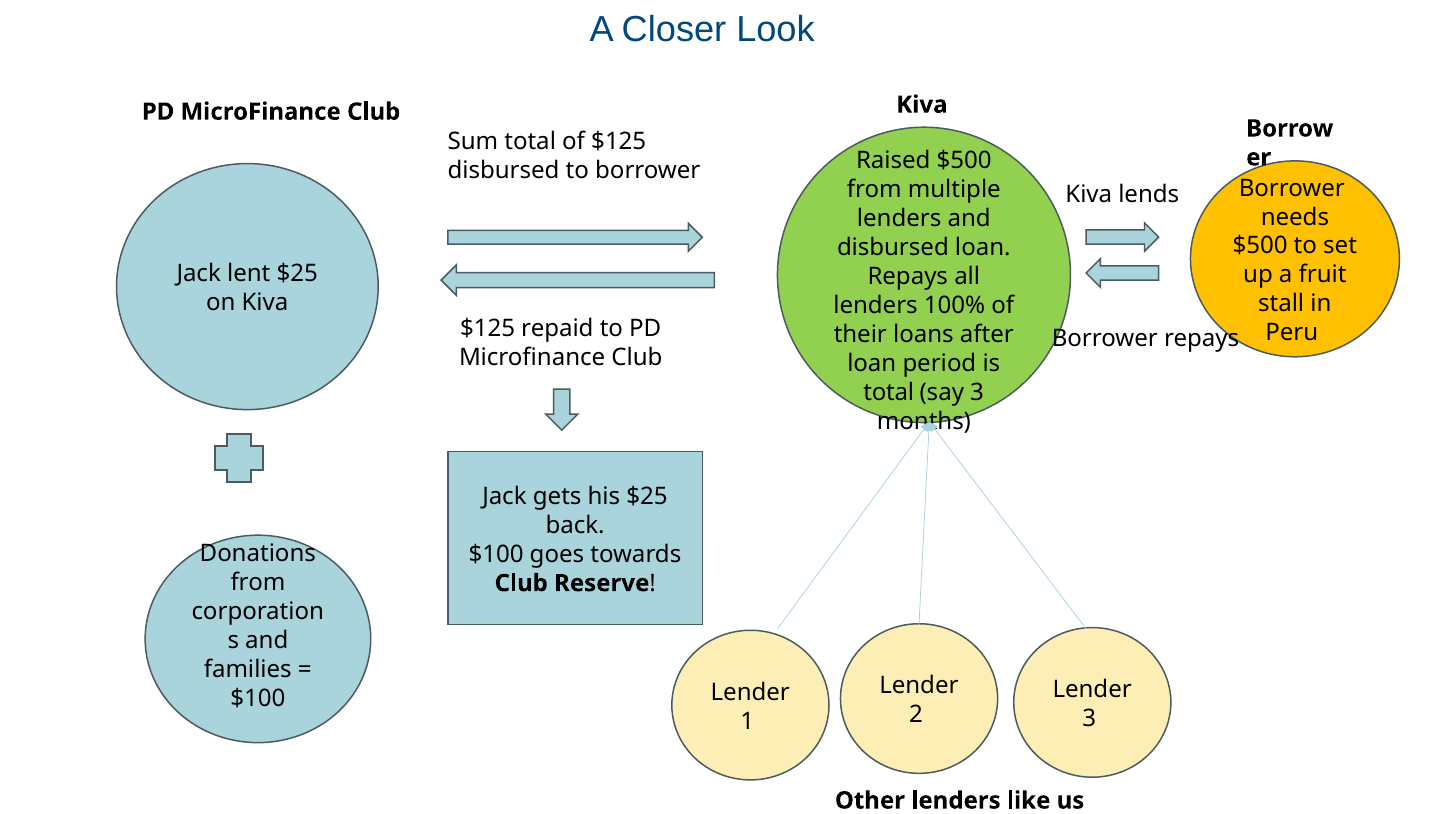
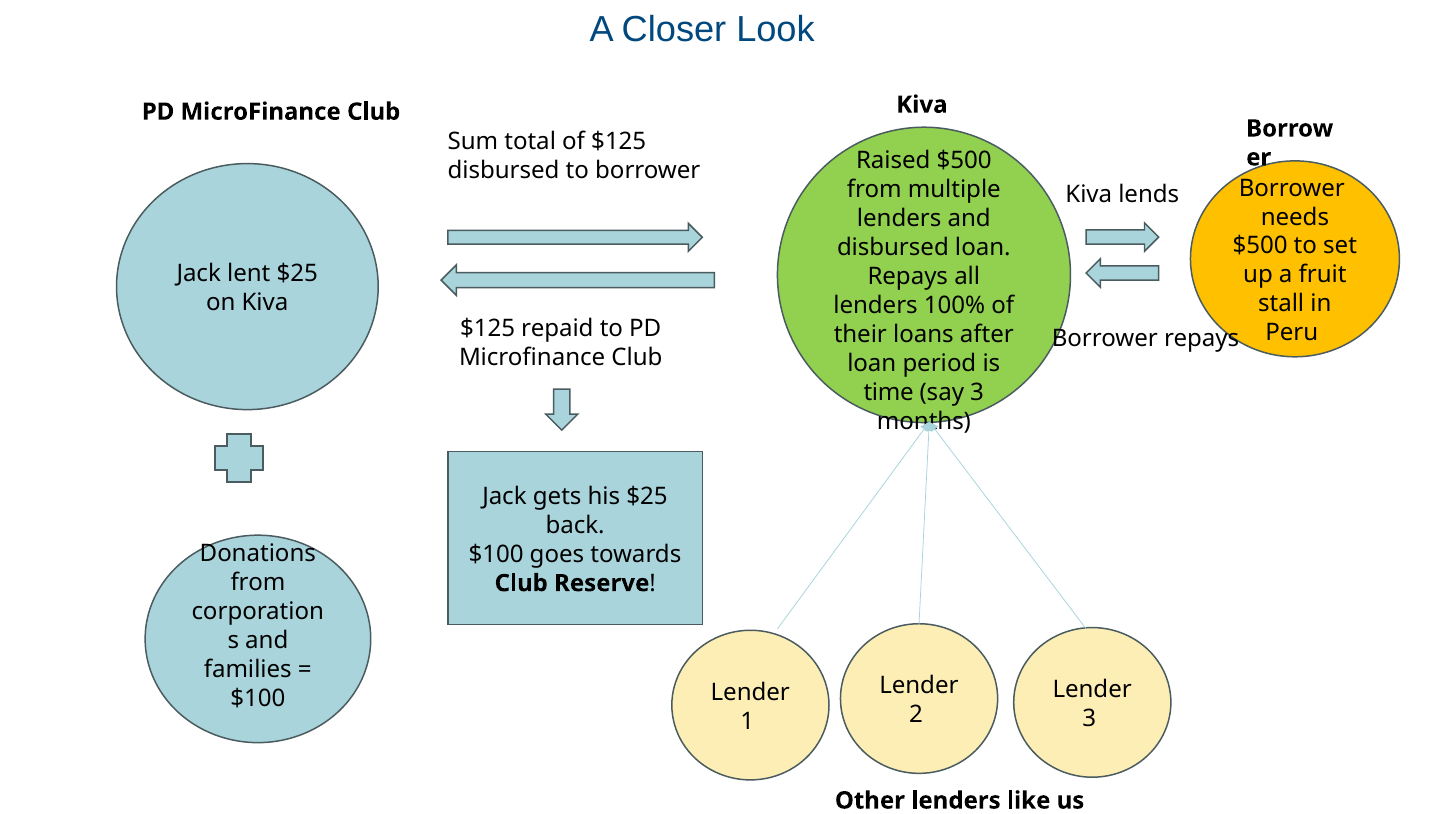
total at (889, 392): total -> time
